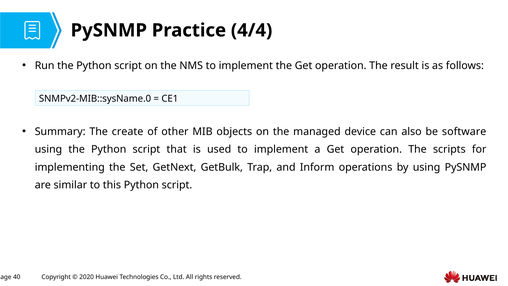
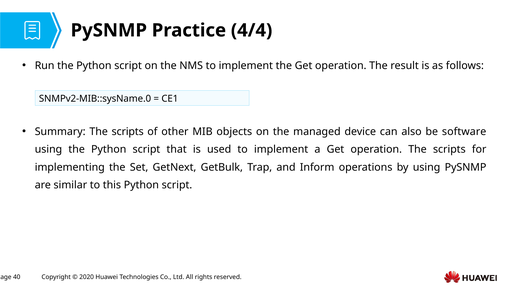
Summary The create: create -> scripts
